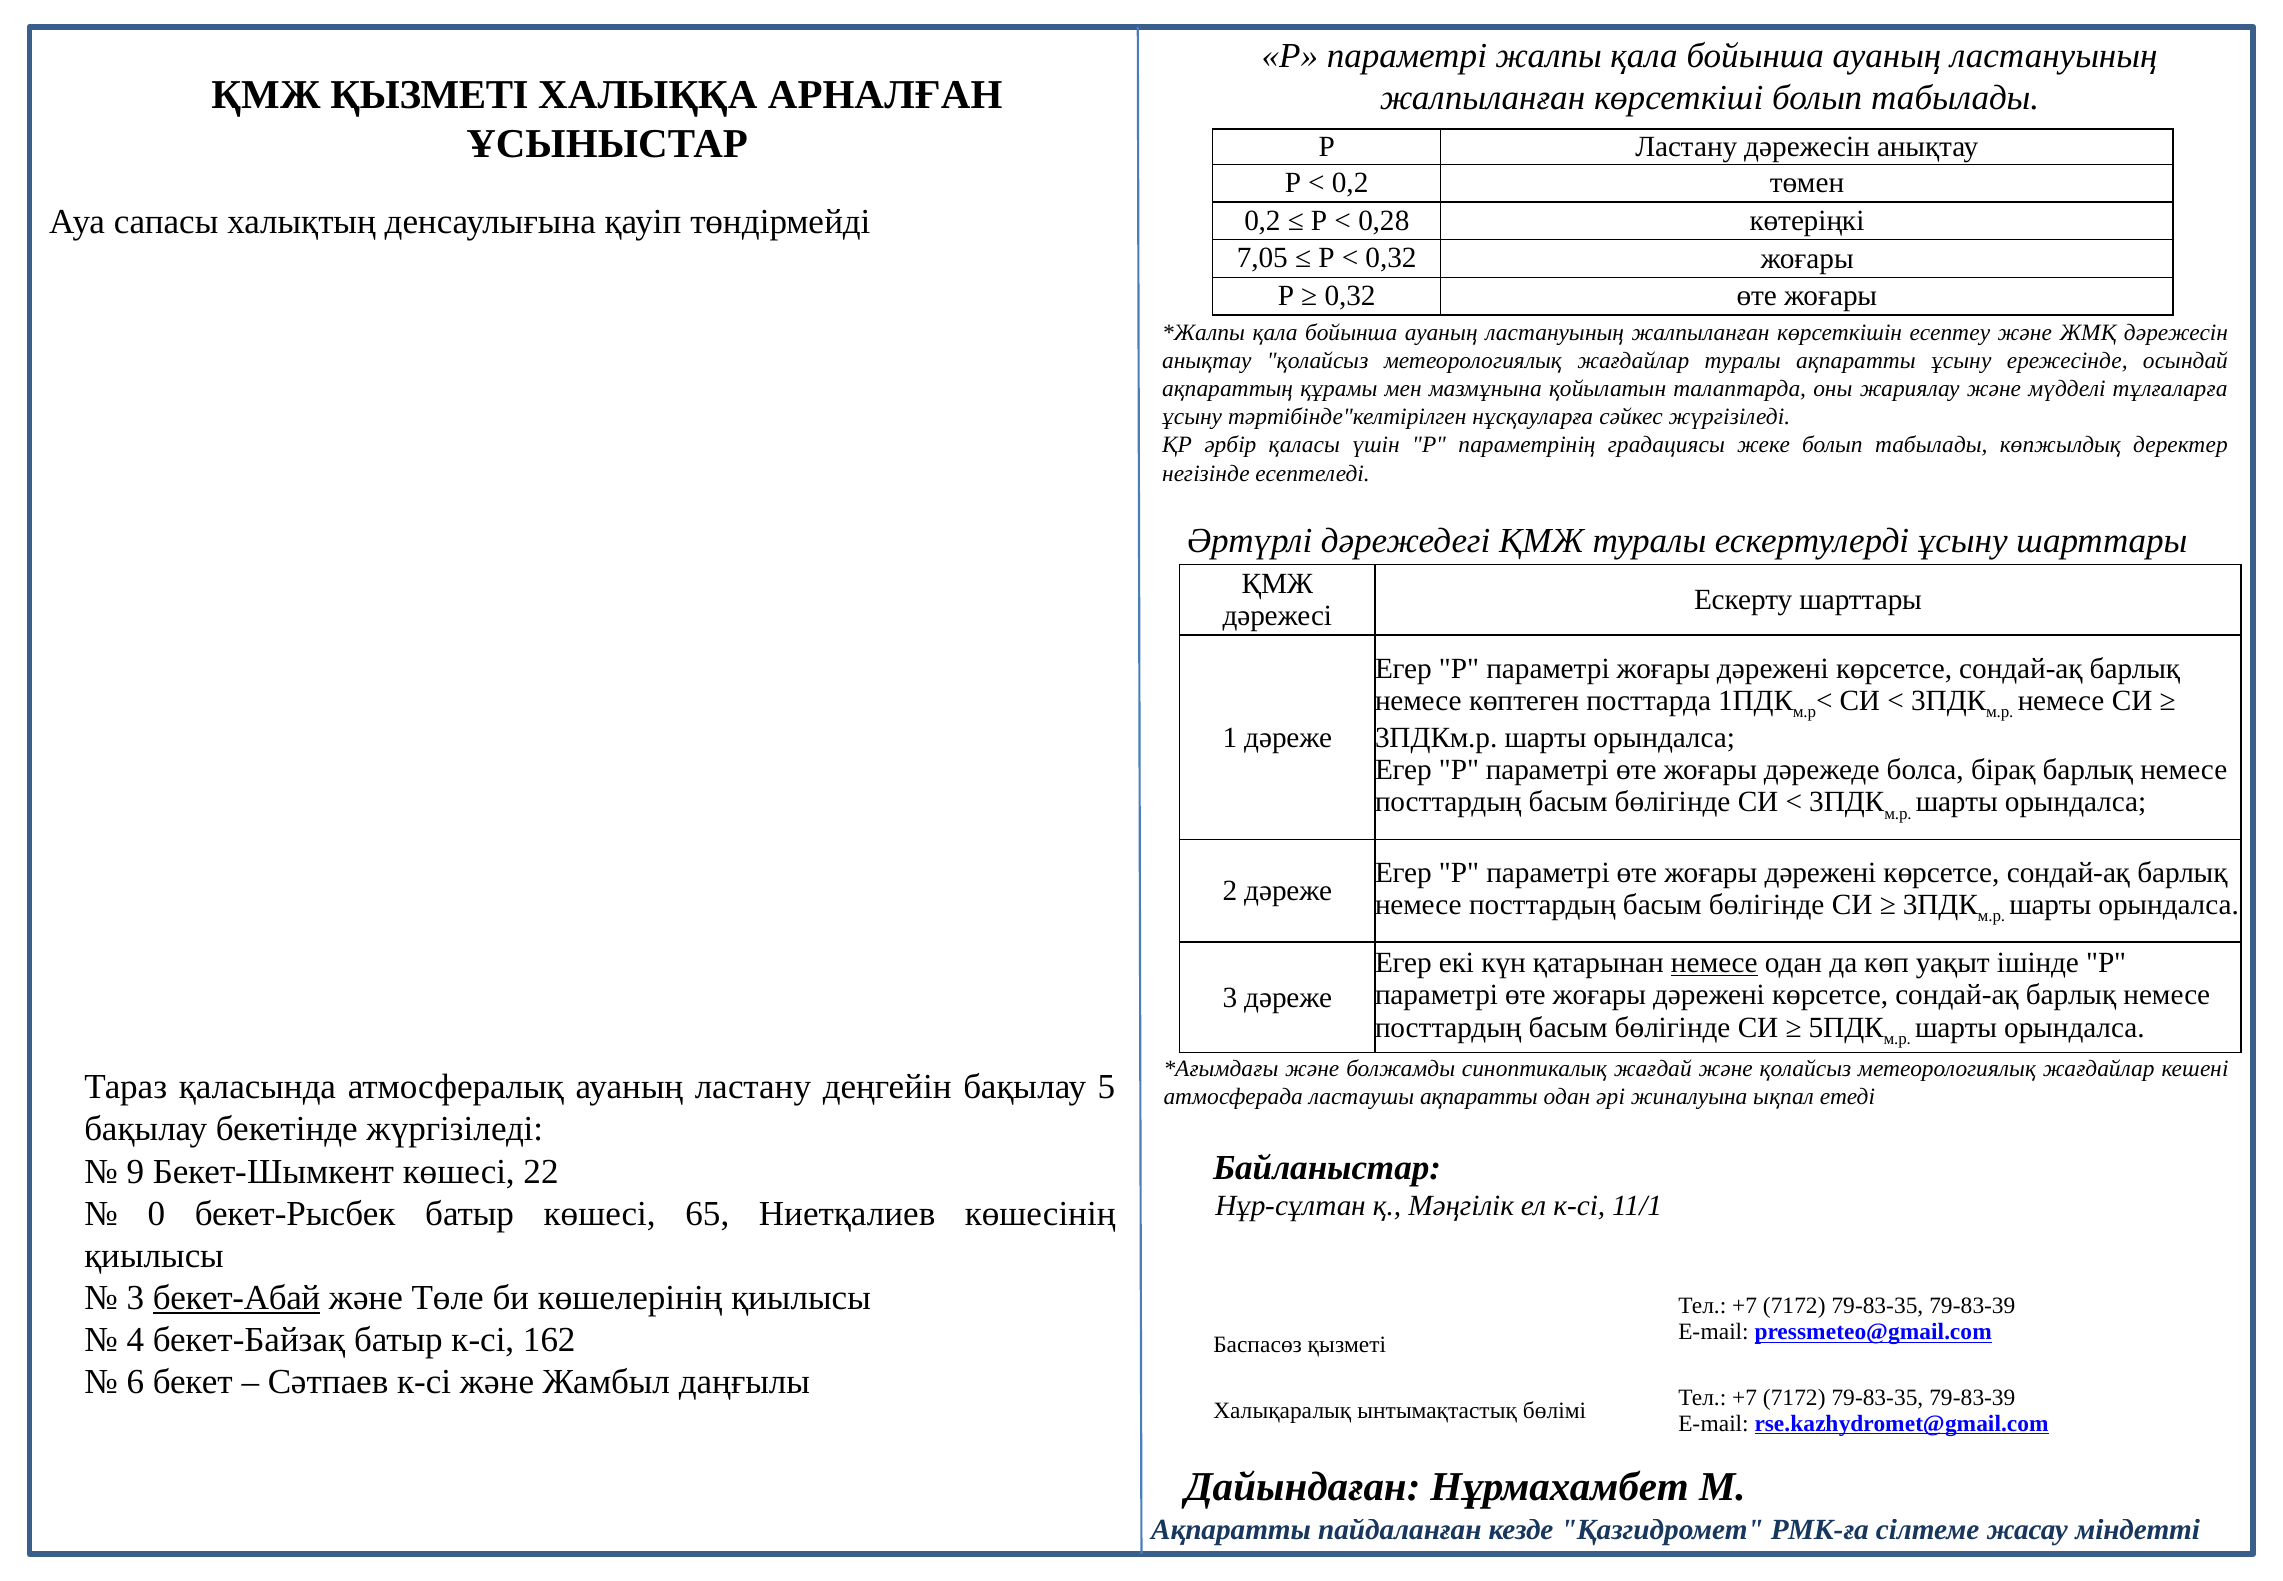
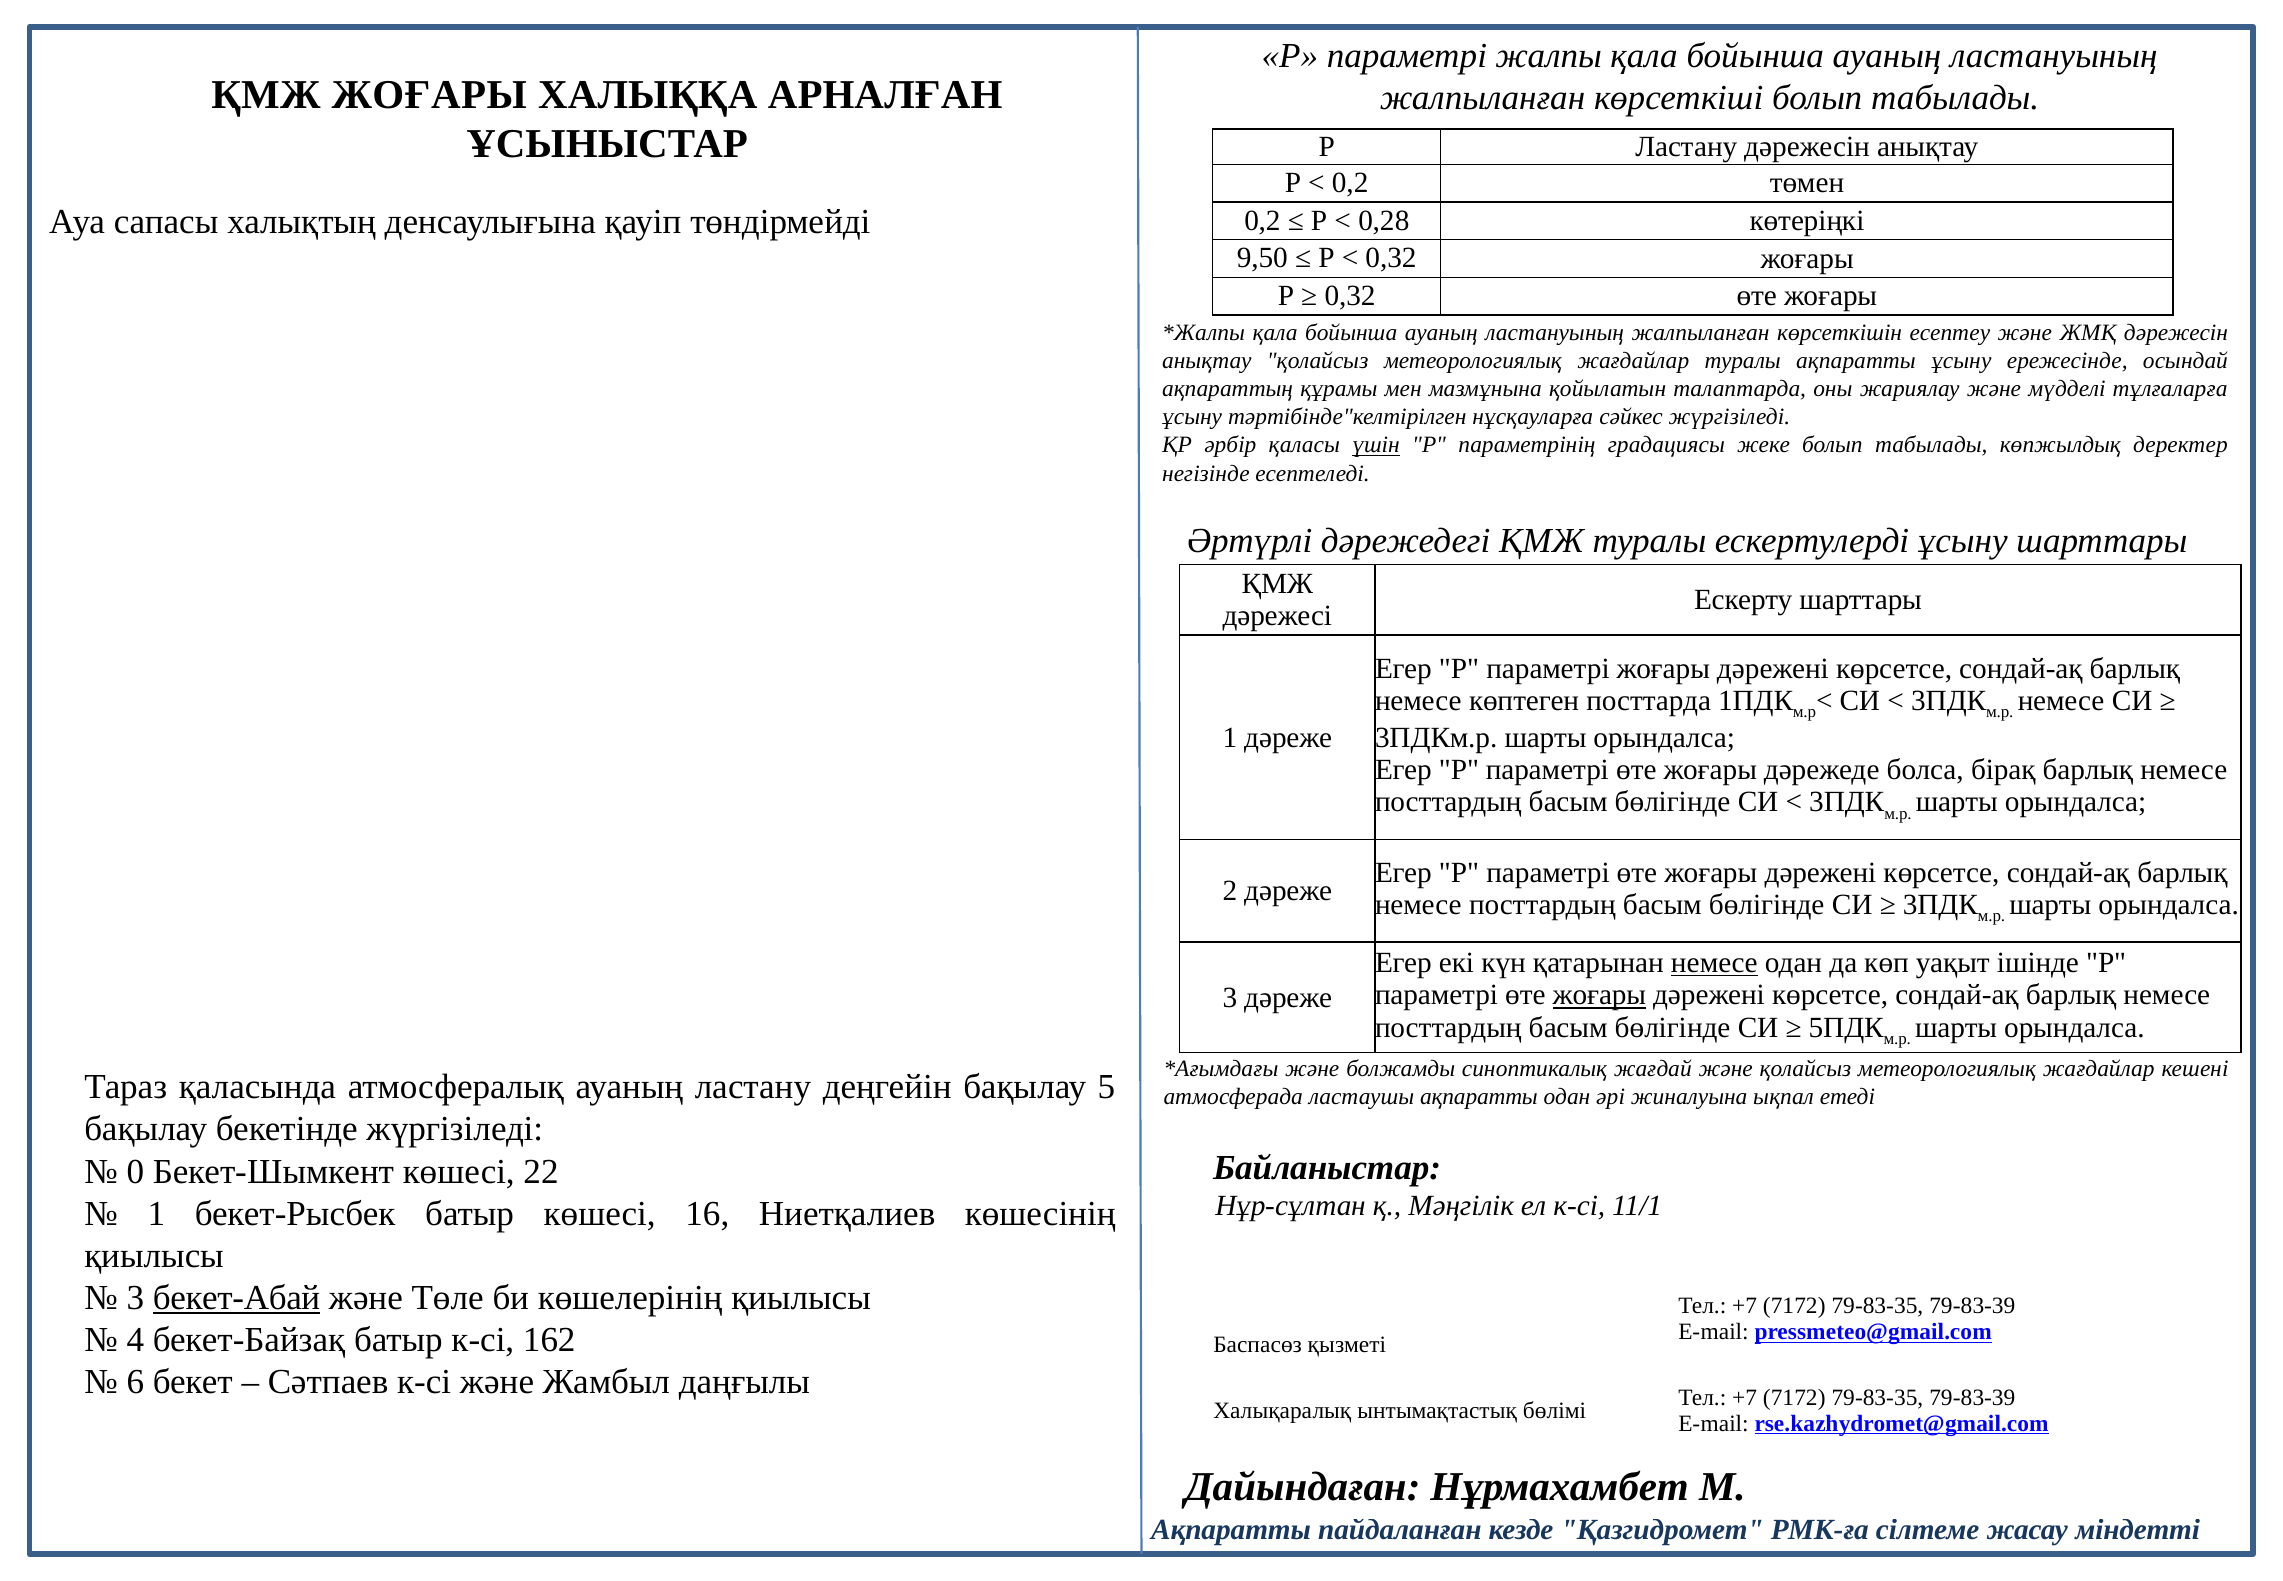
ҚМЖ ҚЫЗМЕТІ: ҚЫЗМЕТІ -> ЖОҒАРЫ
7,05: 7,05 -> 9,50
үшін underline: none -> present
жоғары at (1599, 995) underline: none -> present
9: 9 -> 0
0 at (156, 1213): 0 -> 1
65: 65 -> 16
